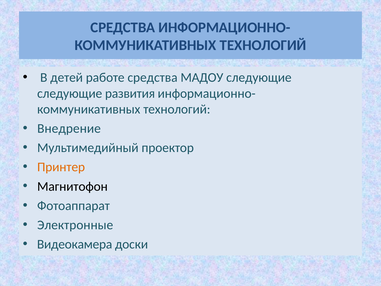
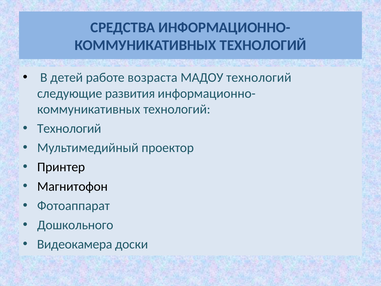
работе средства: средства -> возраста
МАДОУ следующие: следующие -> технологий
Внедрение at (69, 128): Внедрение -> Технологий
Принтер colour: orange -> black
Электронные: Электронные -> Дошкольного
